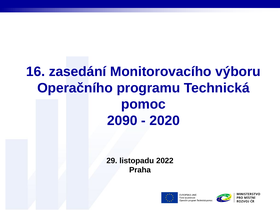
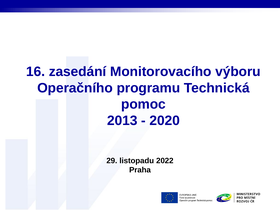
2090: 2090 -> 2013
